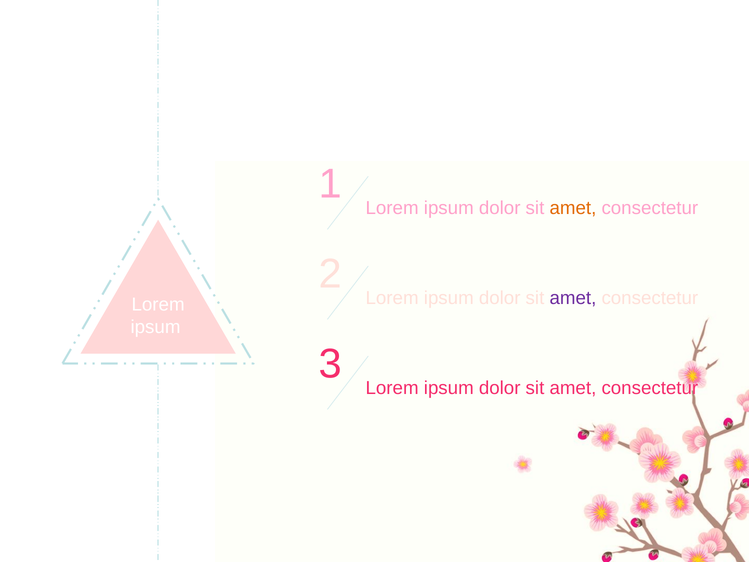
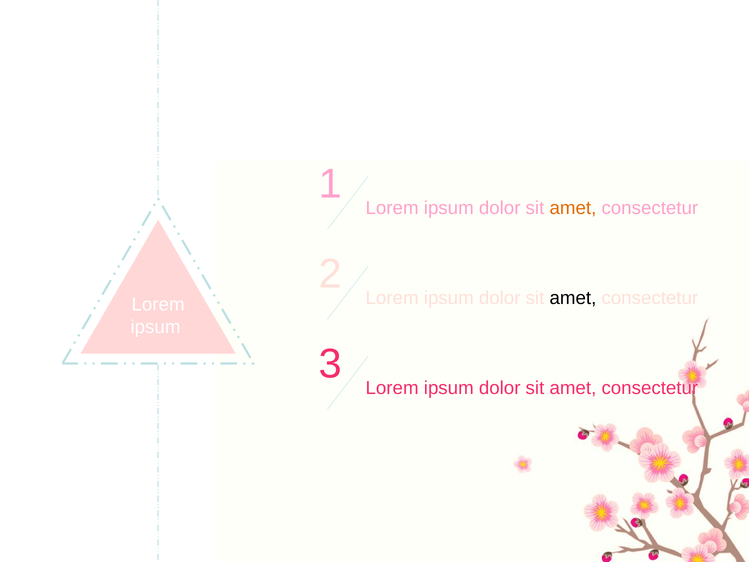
amet at (573, 298) colour: purple -> black
